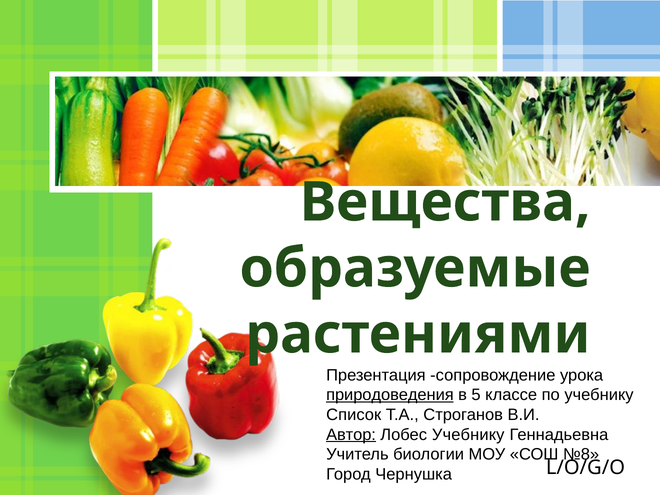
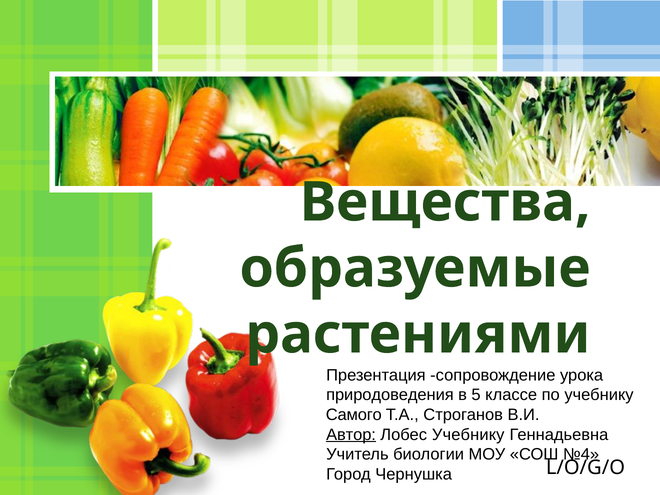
природоведения underline: present -> none
Список: Список -> Самого
№8: №8 -> №4
